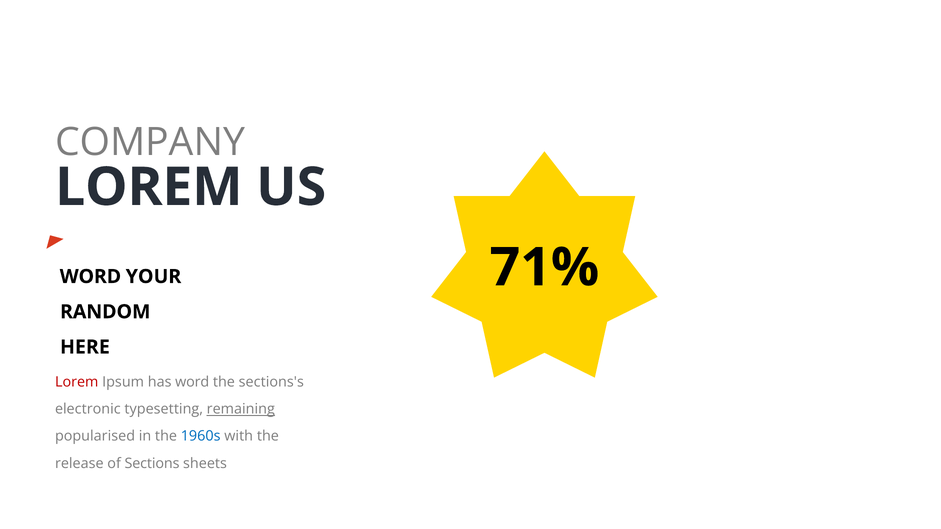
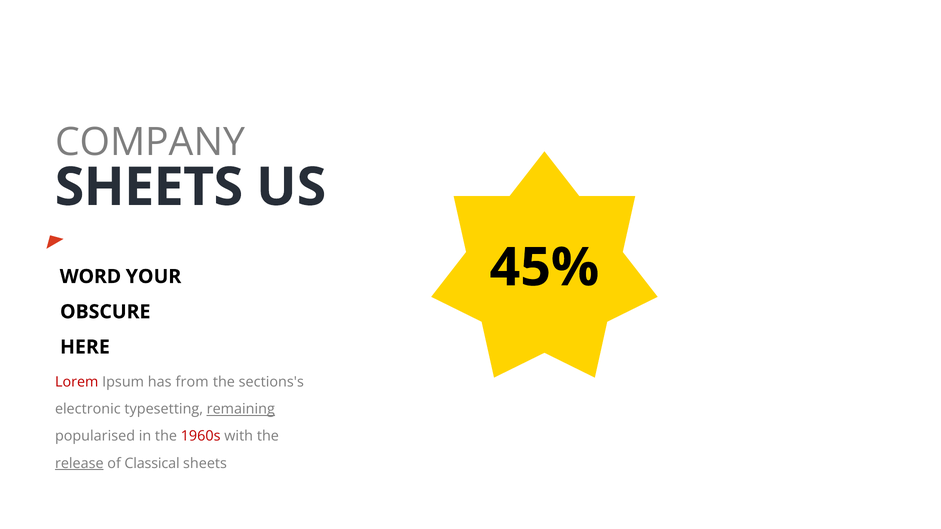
LOREM at (149, 187): LOREM -> SHEETS
71%: 71% -> 45%
RANDOM: RANDOM -> OBSCURE
has word: word -> from
1960s colour: blue -> red
release underline: none -> present
Sections: Sections -> Classical
